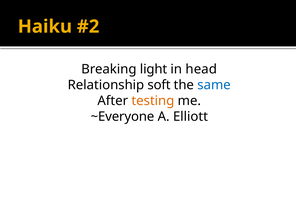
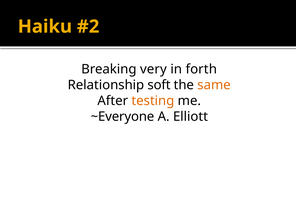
light: light -> very
head: head -> forth
same colour: blue -> orange
